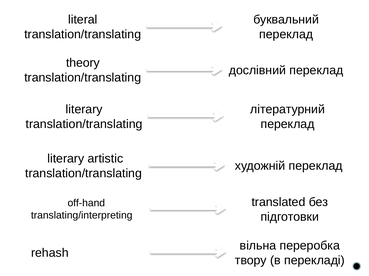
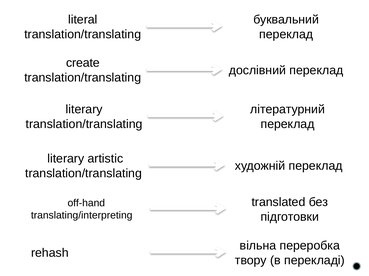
theory: theory -> create
